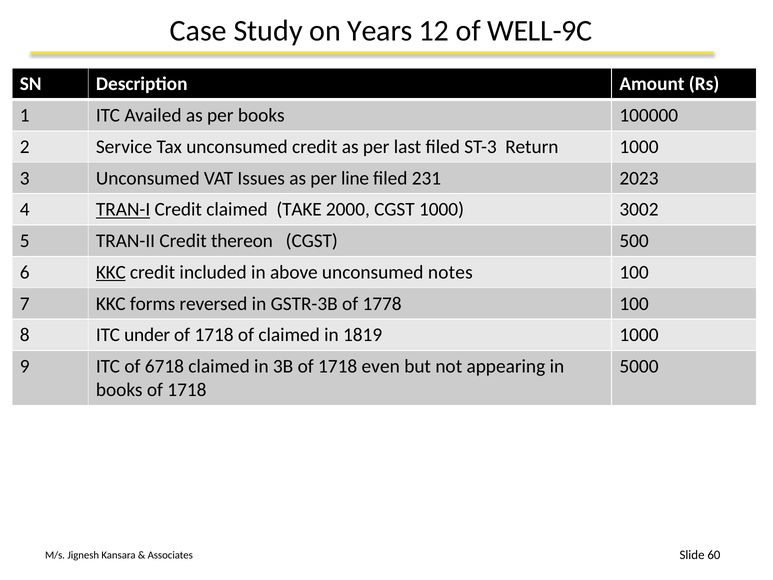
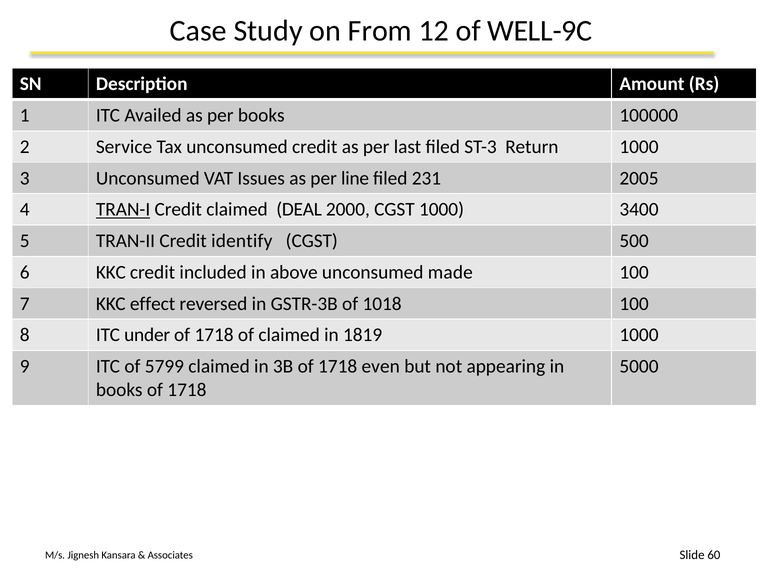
Years: Years -> From
2023: 2023 -> 2005
TAKE: TAKE -> DEAL
3002: 3002 -> 3400
thereon: thereon -> identify
KKC at (111, 272) underline: present -> none
notes: notes -> made
forms: forms -> effect
1778: 1778 -> 1018
6718: 6718 -> 5799
